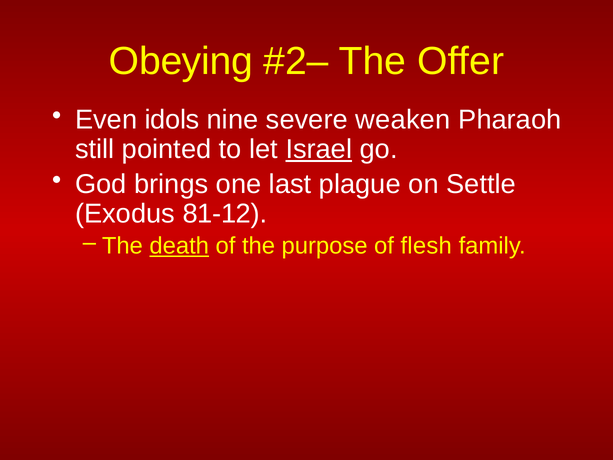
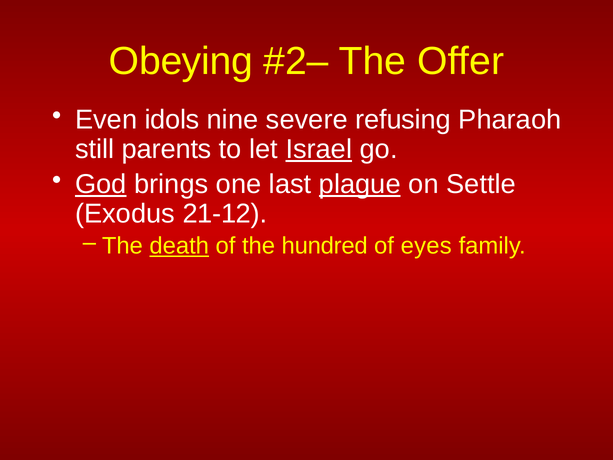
weaken: weaken -> refusing
pointed: pointed -> parents
God underline: none -> present
plague underline: none -> present
81-12: 81-12 -> 21-12
purpose: purpose -> hundred
flesh: flesh -> eyes
